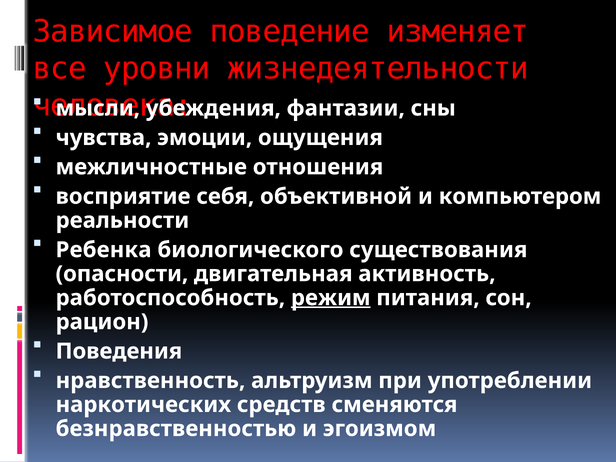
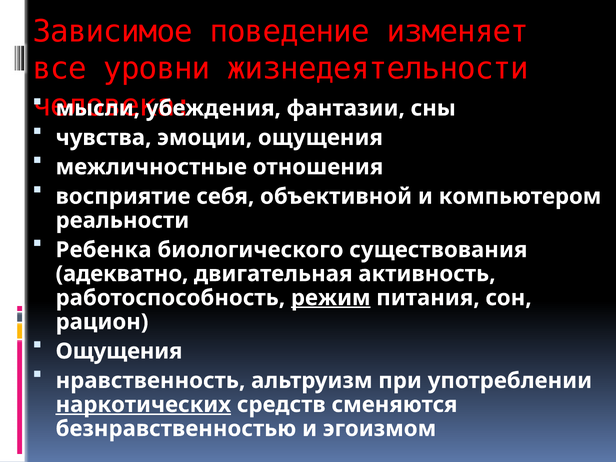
опасности: опасности -> адекватно
Поведения at (119, 351): Поведения -> Ощущения
наркотических underline: none -> present
